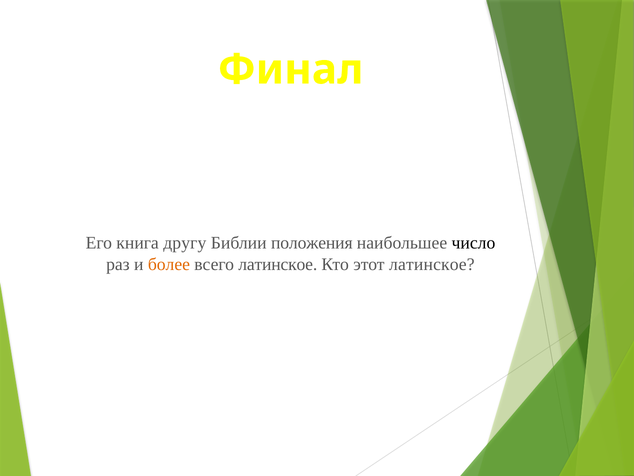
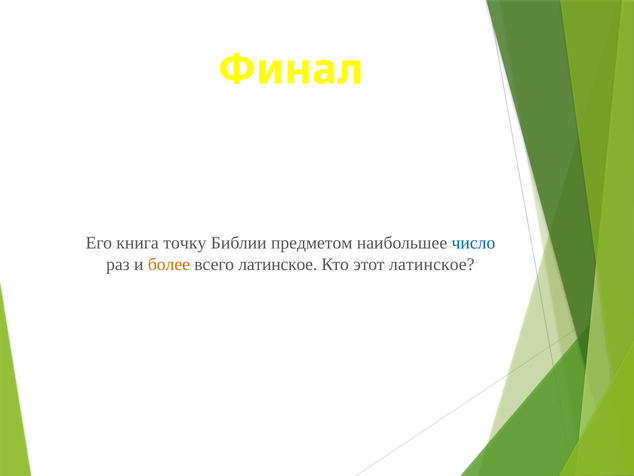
другу: другу -> точку
положения: положения -> предметом
число colour: black -> blue
